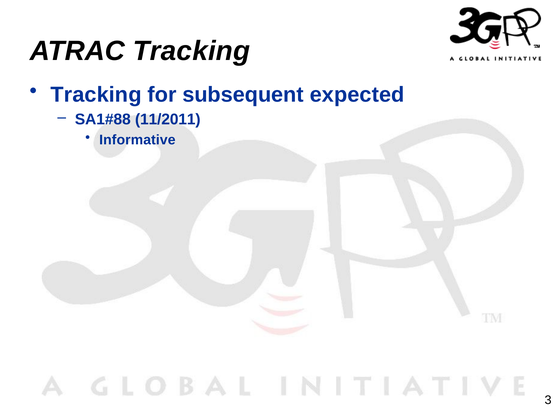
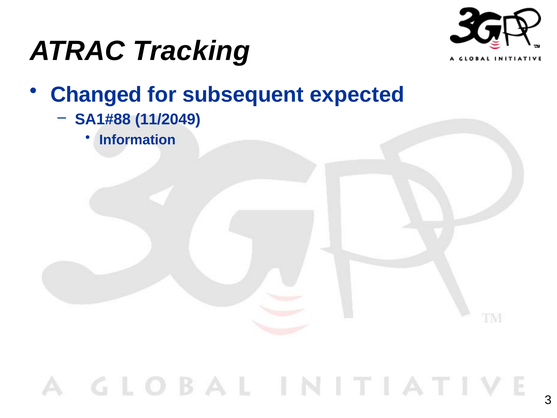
Tracking at (96, 94): Tracking -> Changed
11/2011: 11/2011 -> 11/2049
Informative: Informative -> Information
